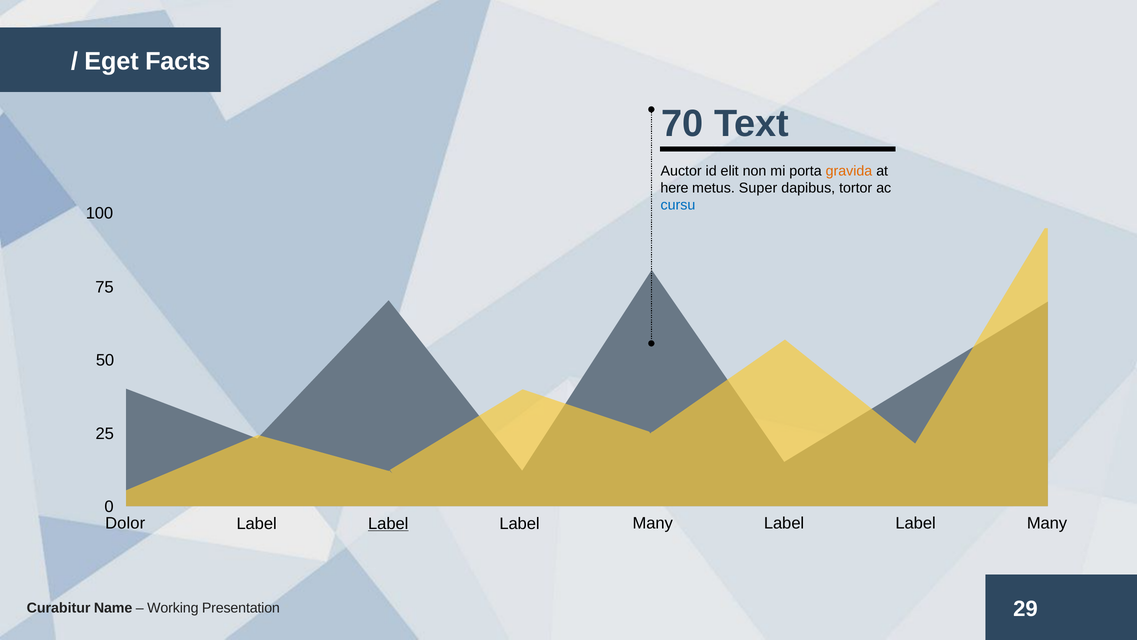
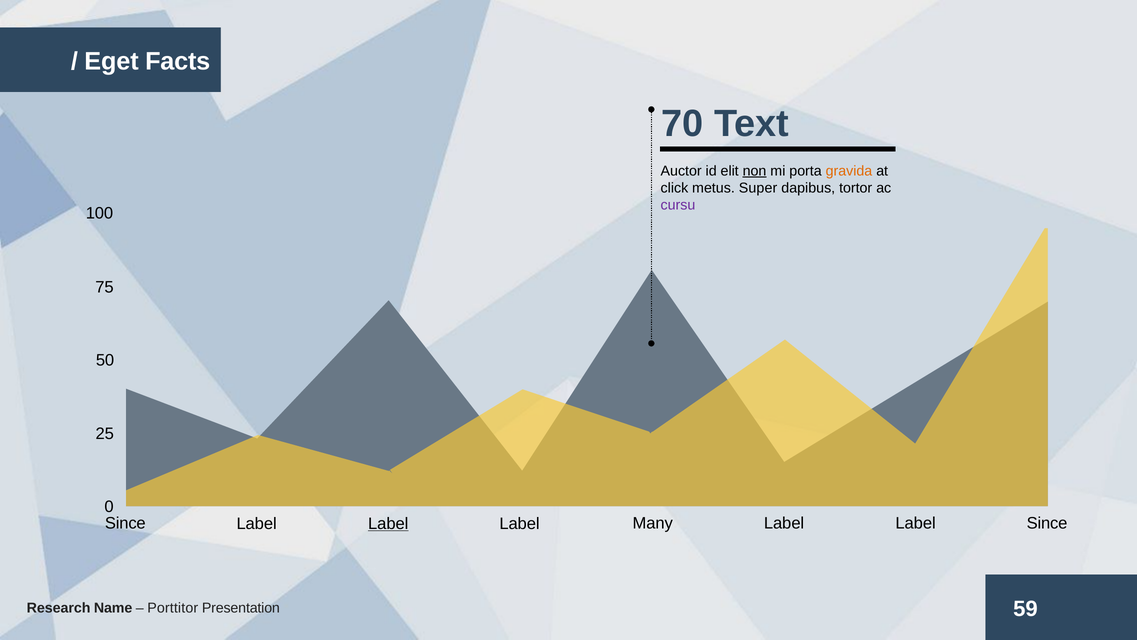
non underline: none -> present
here: here -> click
cursu colour: blue -> purple
Dolor at (125, 523): Dolor -> Since
Many at (1047, 523): Many -> Since
Curabitur: Curabitur -> Research
Working: Working -> Porttitor
29: 29 -> 59
